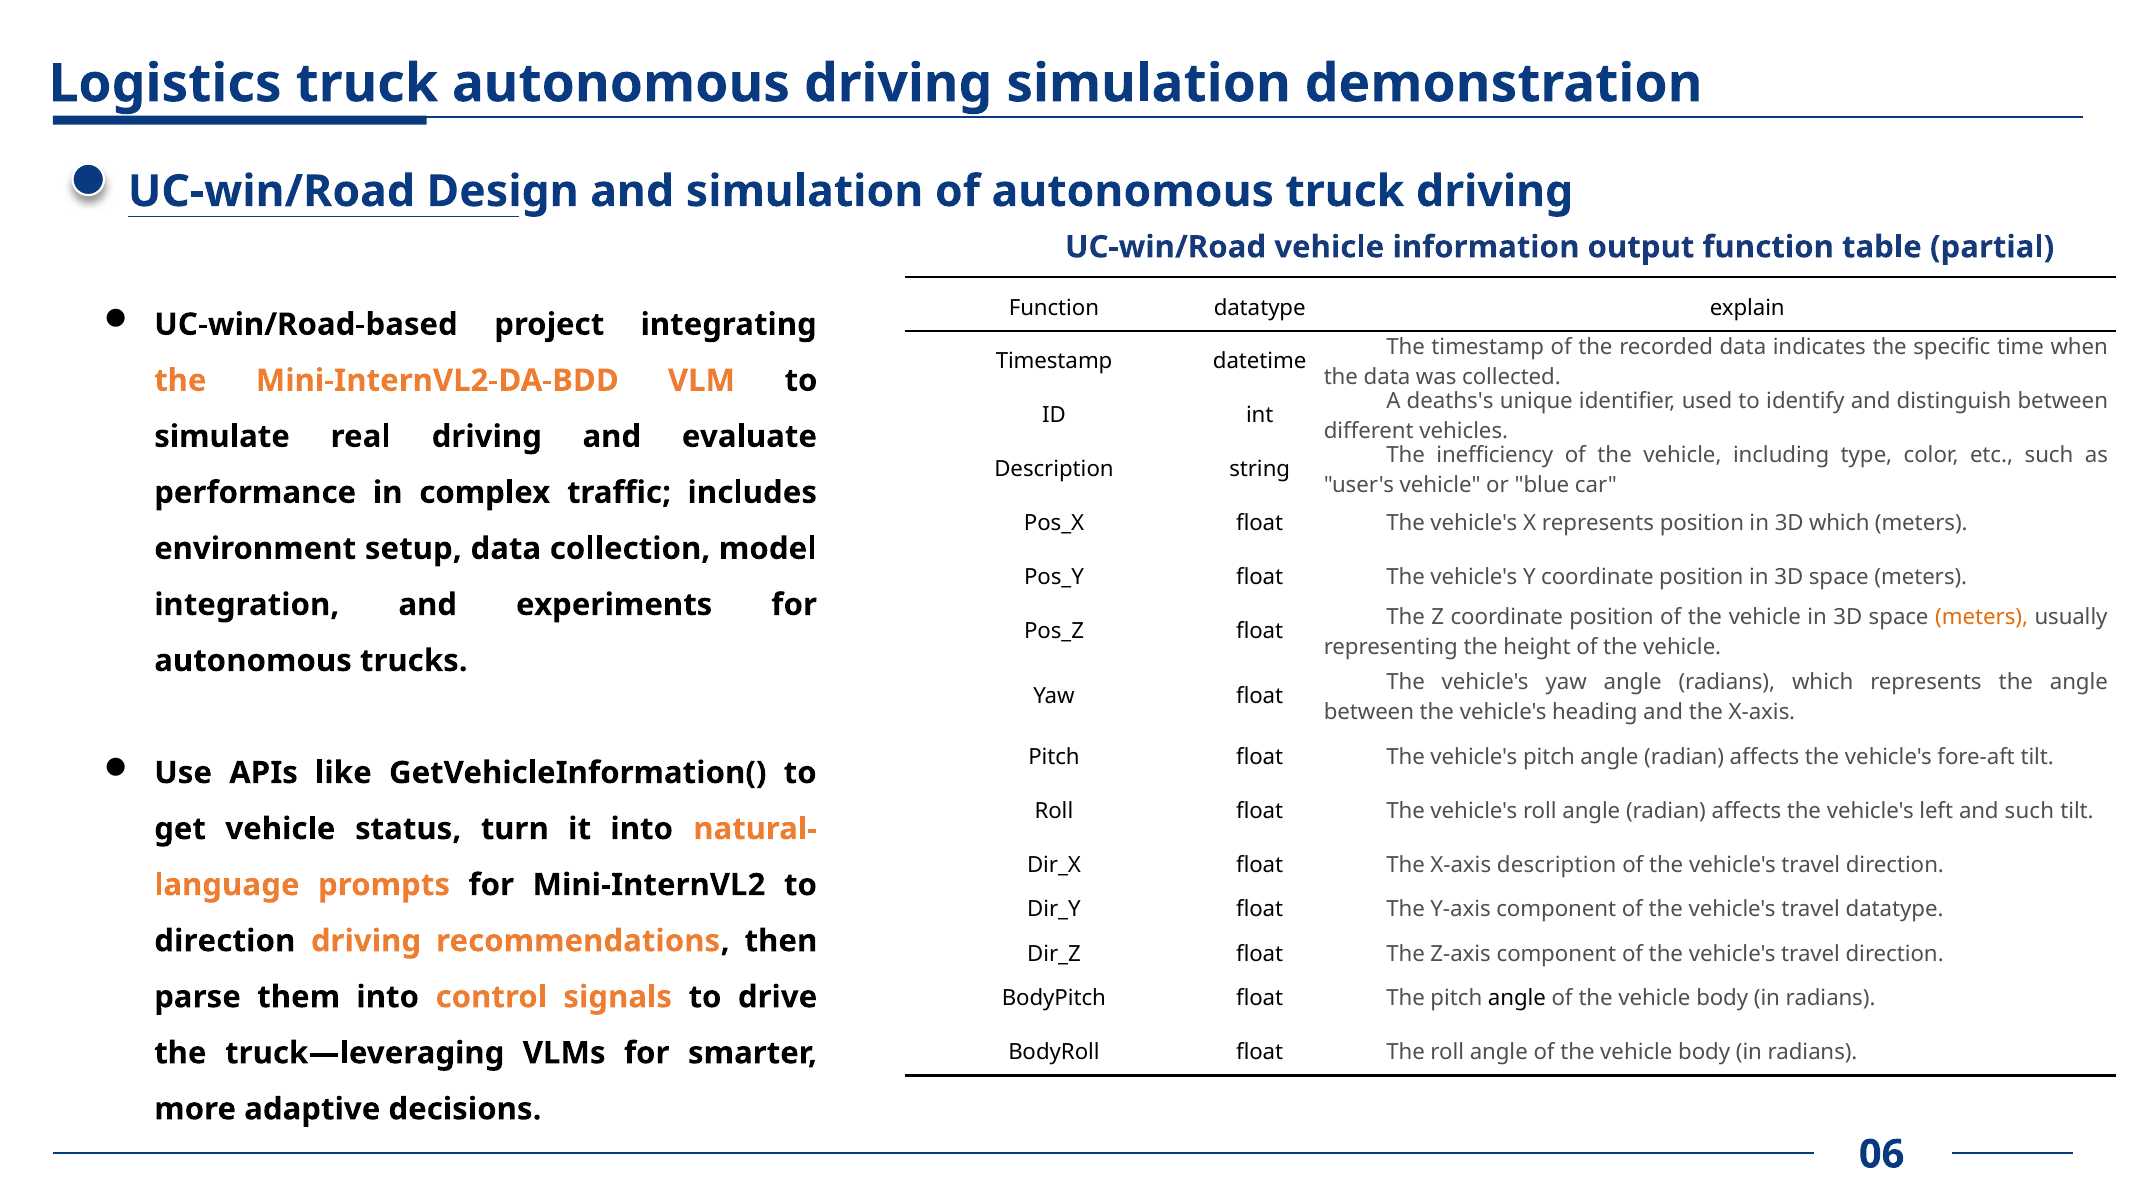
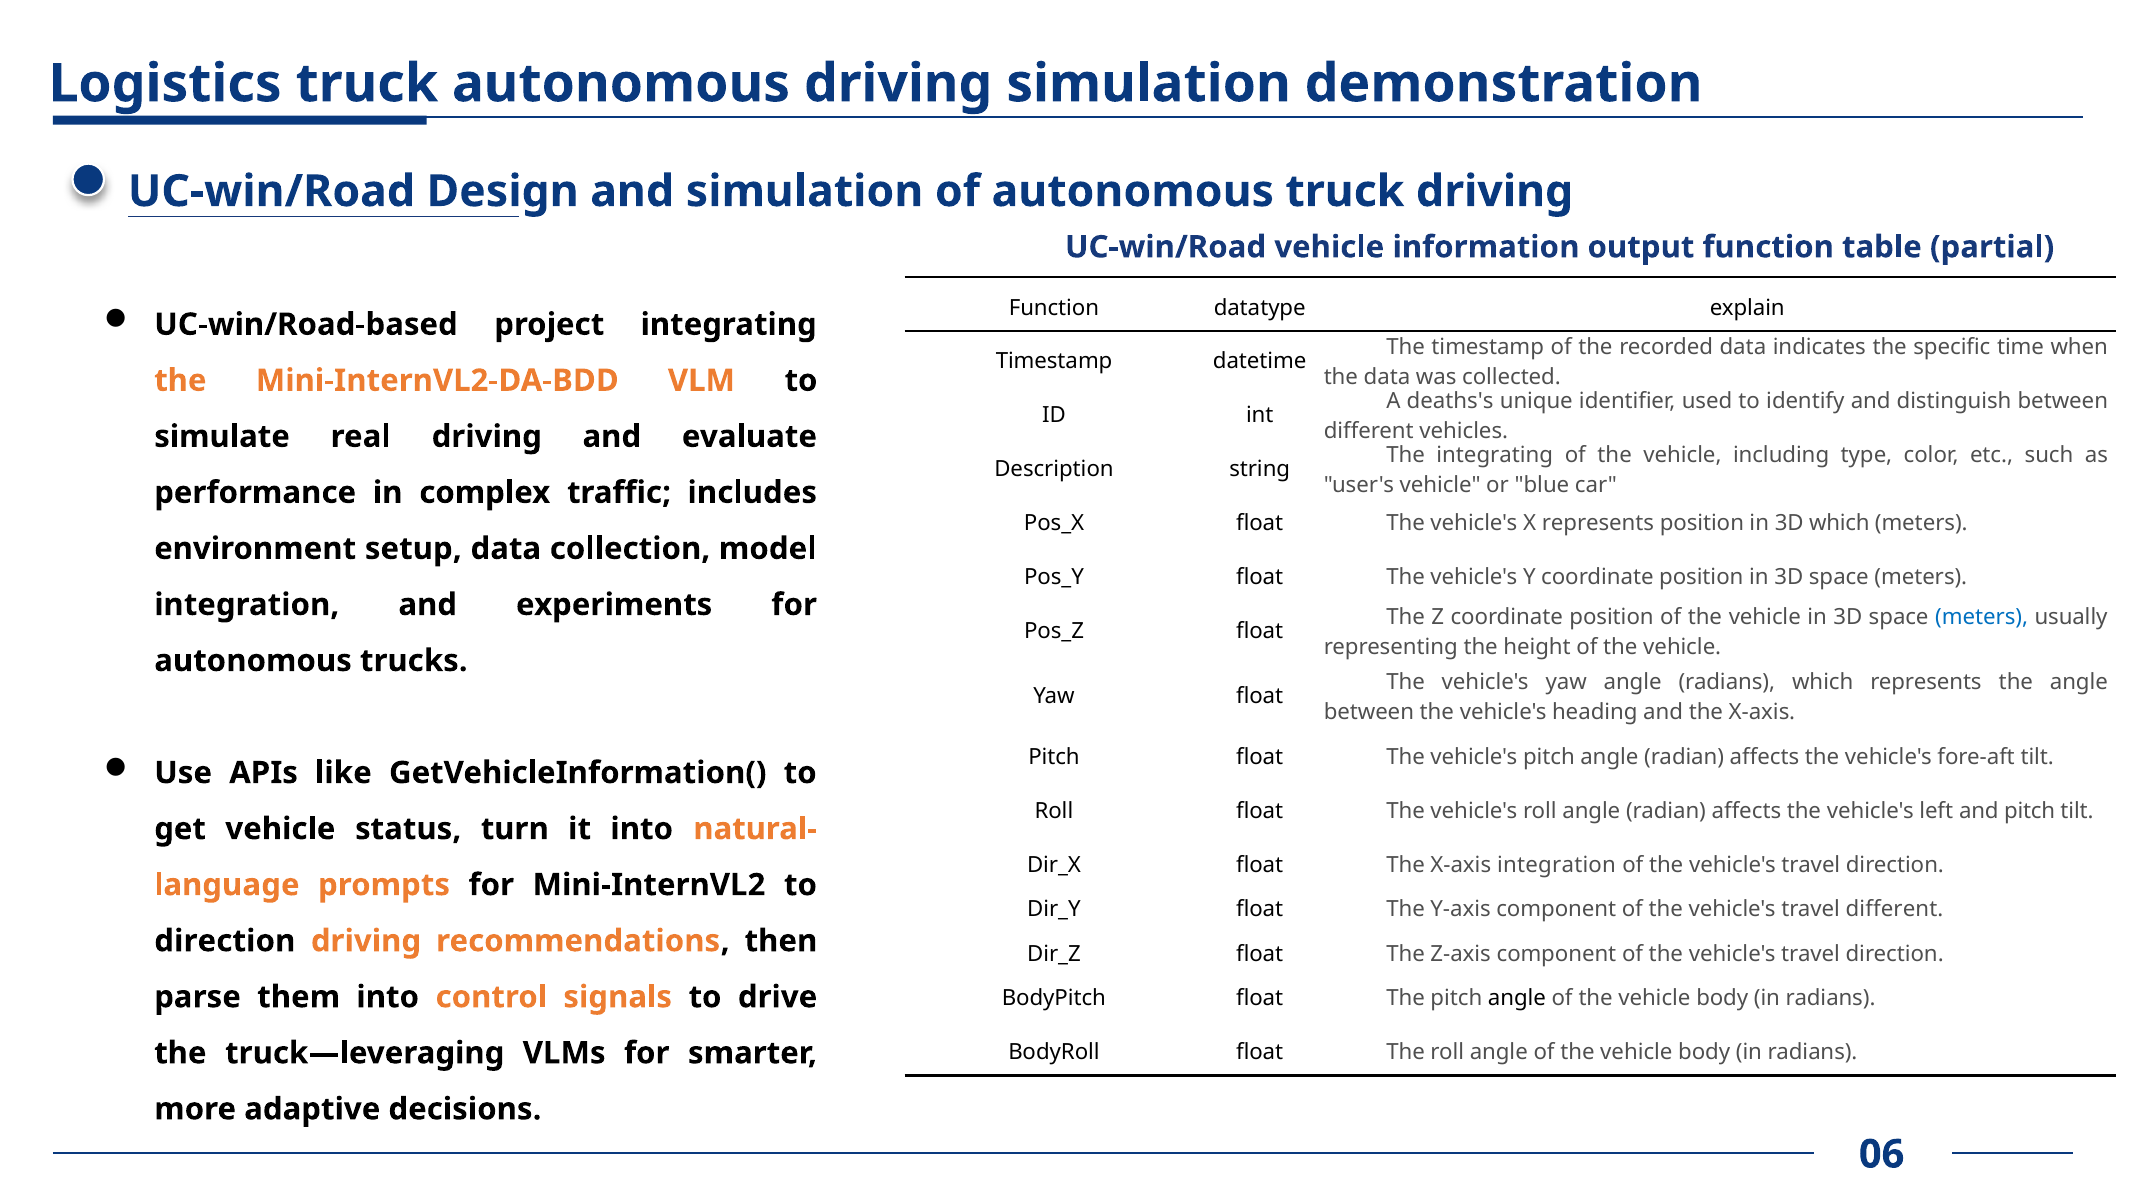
The inefficiency: inefficiency -> integrating
meters at (1982, 617) colour: orange -> blue
and such: such -> pitch
X-axis description: description -> integration
travel datatype: datatype -> different
